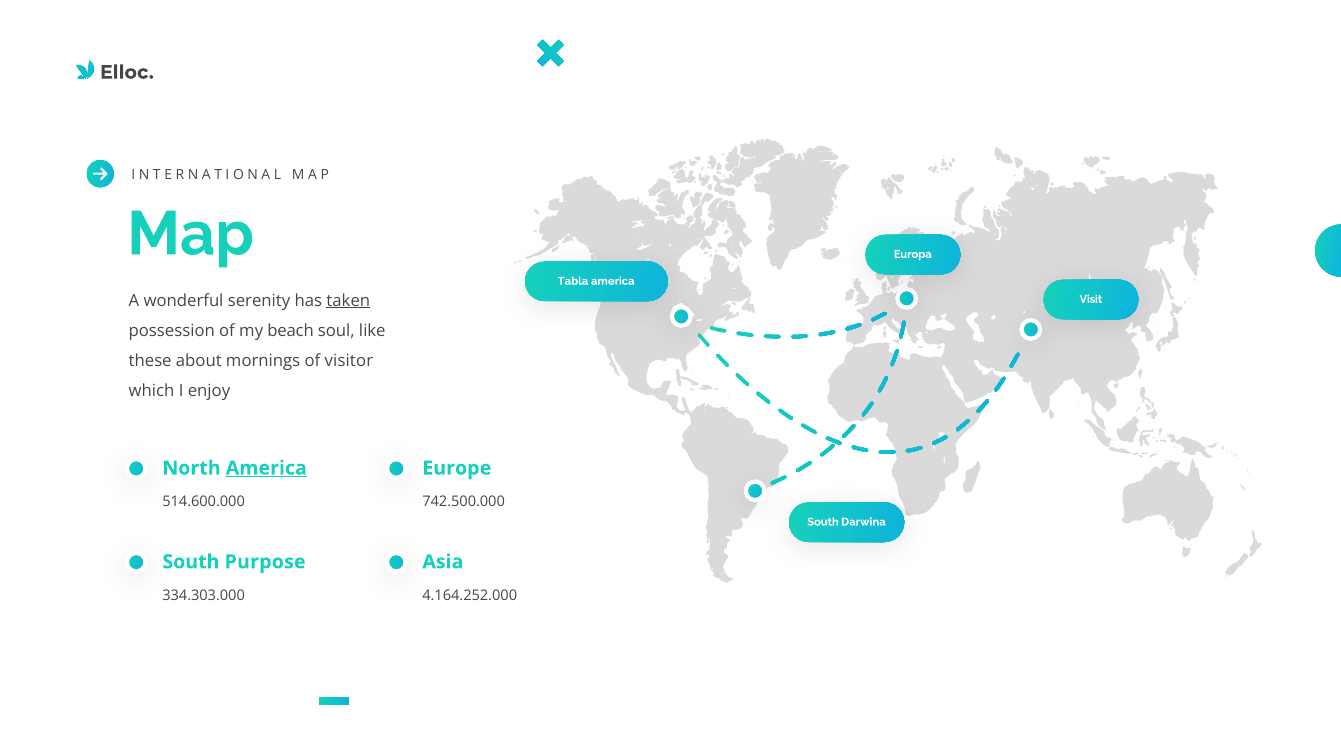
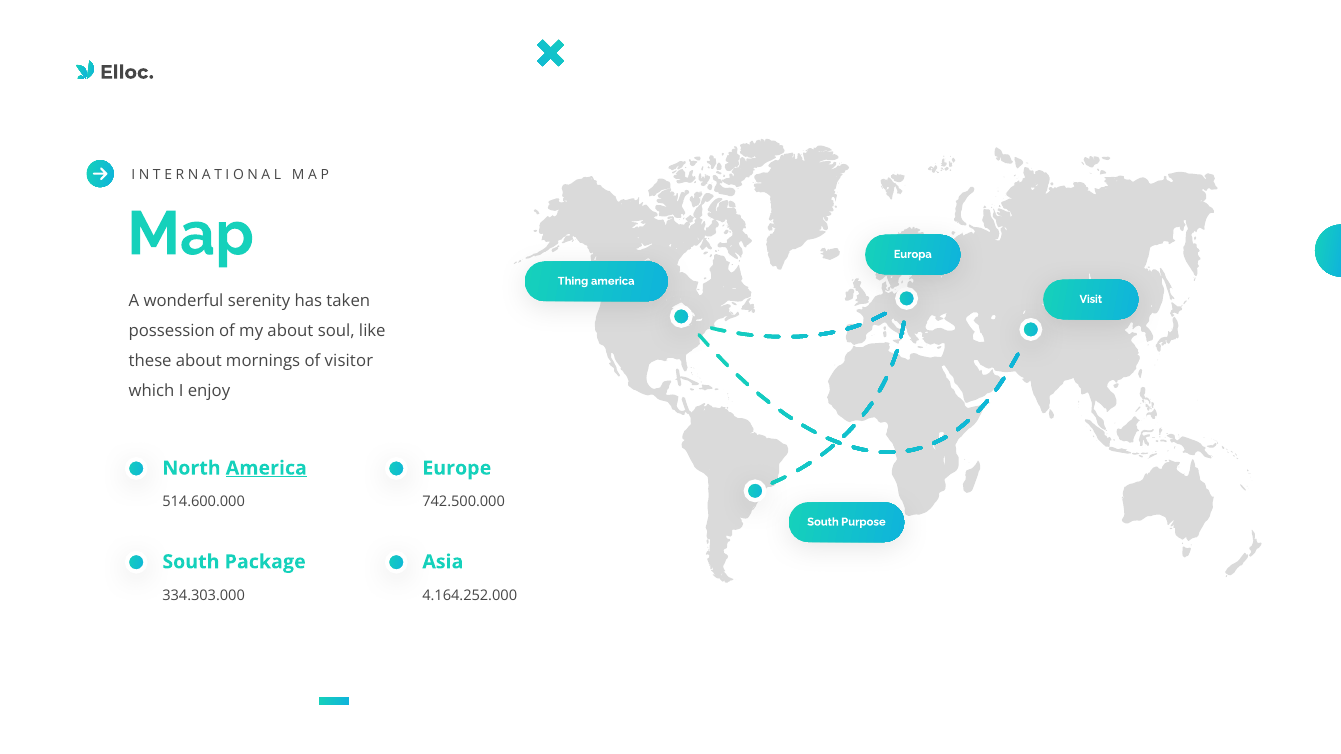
Tabla: Tabla -> Thing
taken underline: present -> none
my beach: beach -> about
Darwina: Darwina -> Purpose
Purpose: Purpose -> Package
